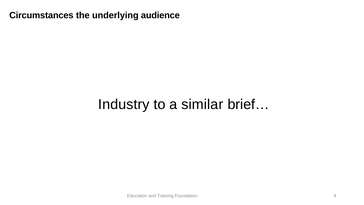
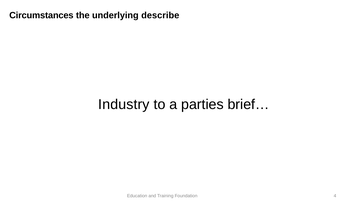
audience: audience -> describe
similar: similar -> parties
